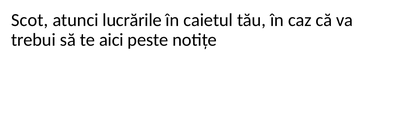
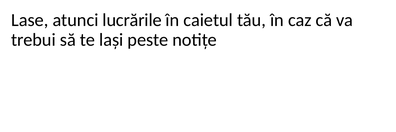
Scot: Scot -> Lase
aici: aici -> lași
